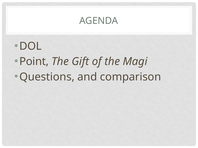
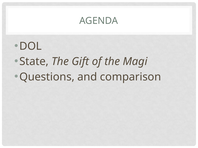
Point: Point -> State
